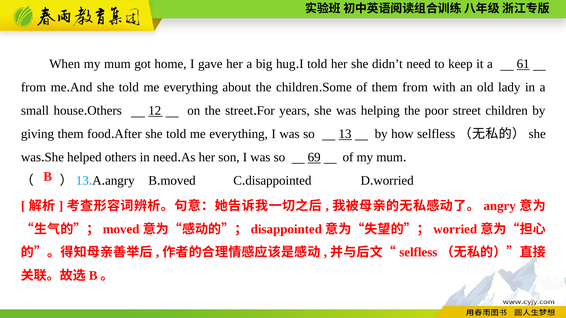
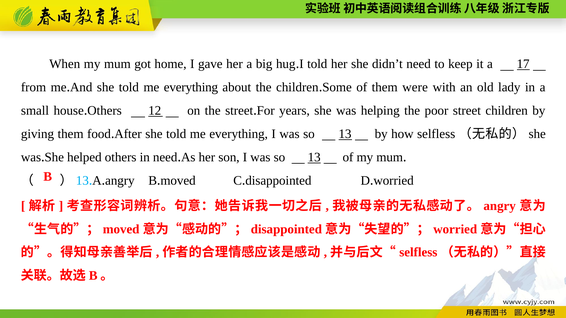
61: 61 -> 17
them from: from -> were
69 at (314, 157): 69 -> 13
